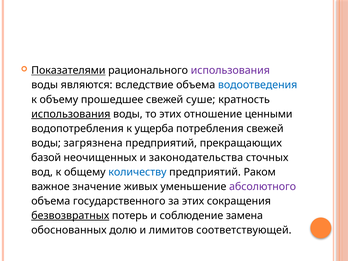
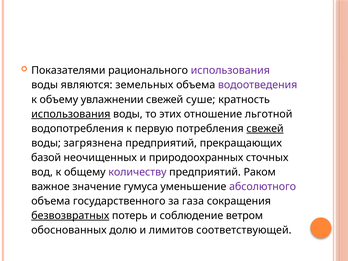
Показателями underline: present -> none
вследствие: вследствие -> земельных
водоотведения colour: blue -> purple
прошедшее: прошедшее -> увлажнении
ценными: ценными -> льготной
ущерба: ущерба -> первую
свежей at (265, 129) underline: none -> present
законодательства: законодательства -> природоохранных
количеству colour: blue -> purple
живых: живых -> гумуса
за этих: этих -> газа
замена: замена -> ветром
